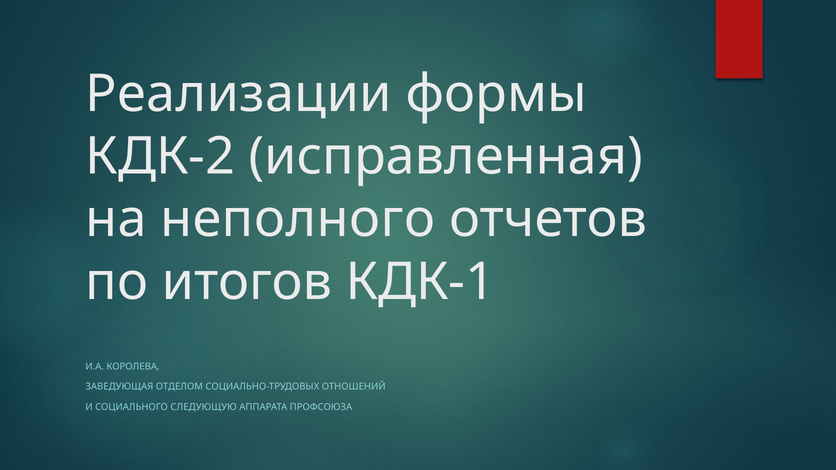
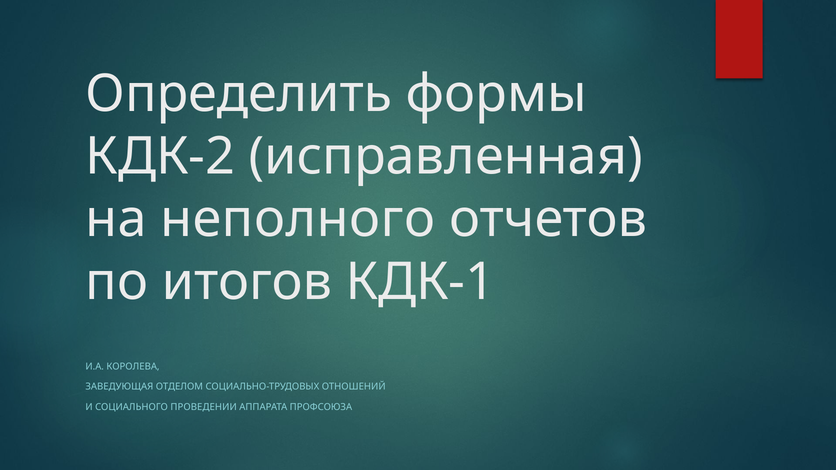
Реализации: Реализации -> Определить
СЛЕДУЮЩУЮ: СЛЕДУЮЩУЮ -> ПРОВЕДЕНИИ
